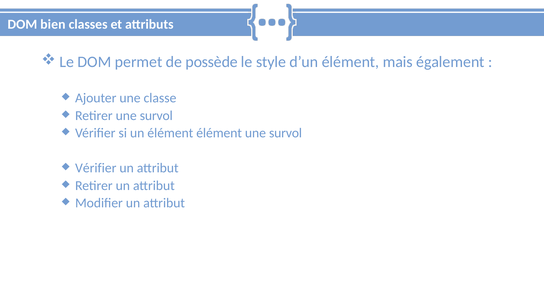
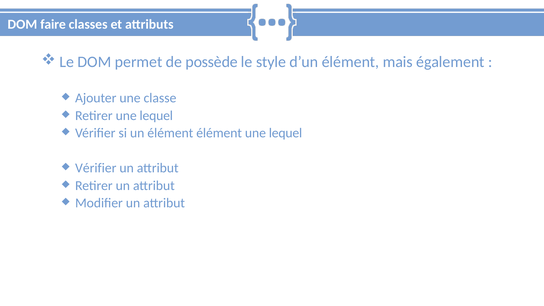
bien: bien -> faire
Retirer une survol: survol -> lequel
survol at (286, 133): survol -> lequel
